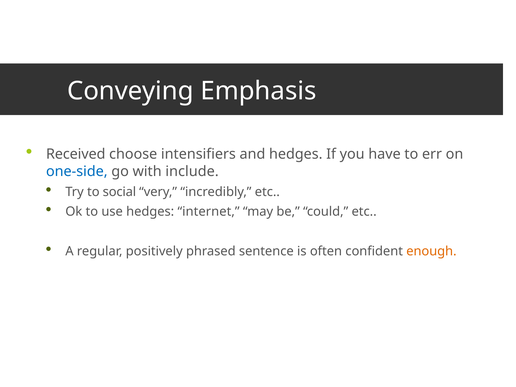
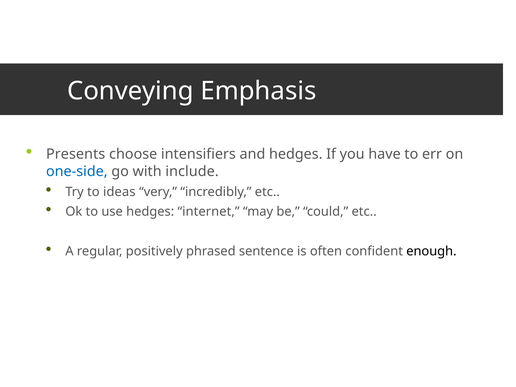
Received: Received -> Presents
social: social -> ideas
enough colour: orange -> black
